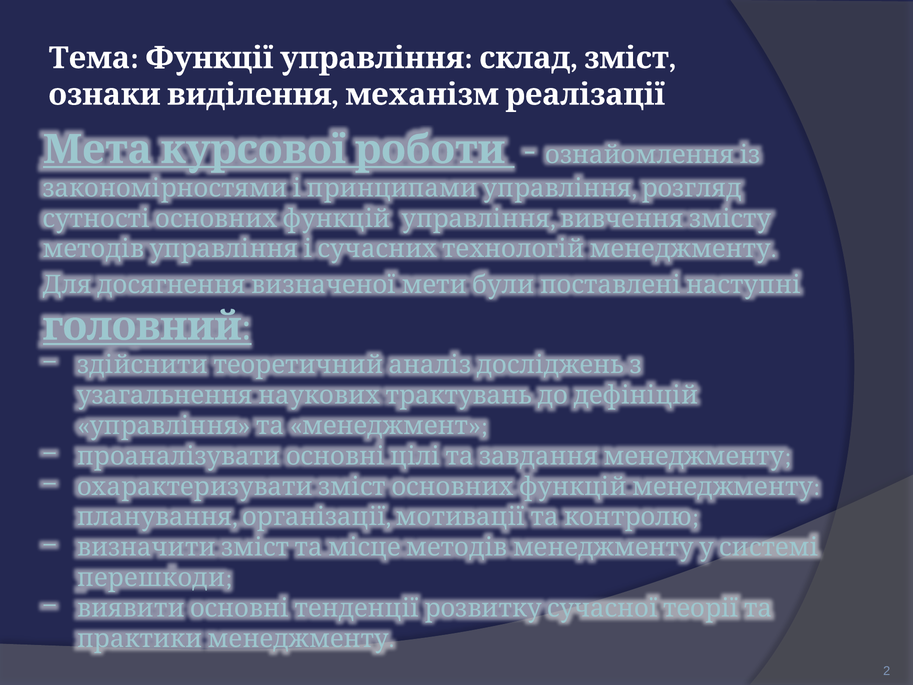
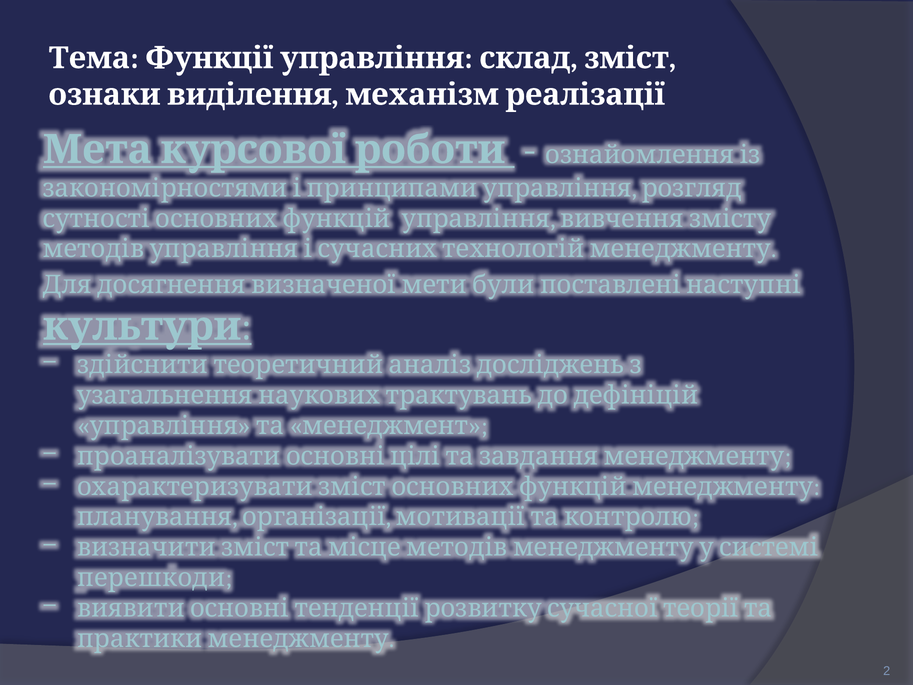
головний: головний -> культури
